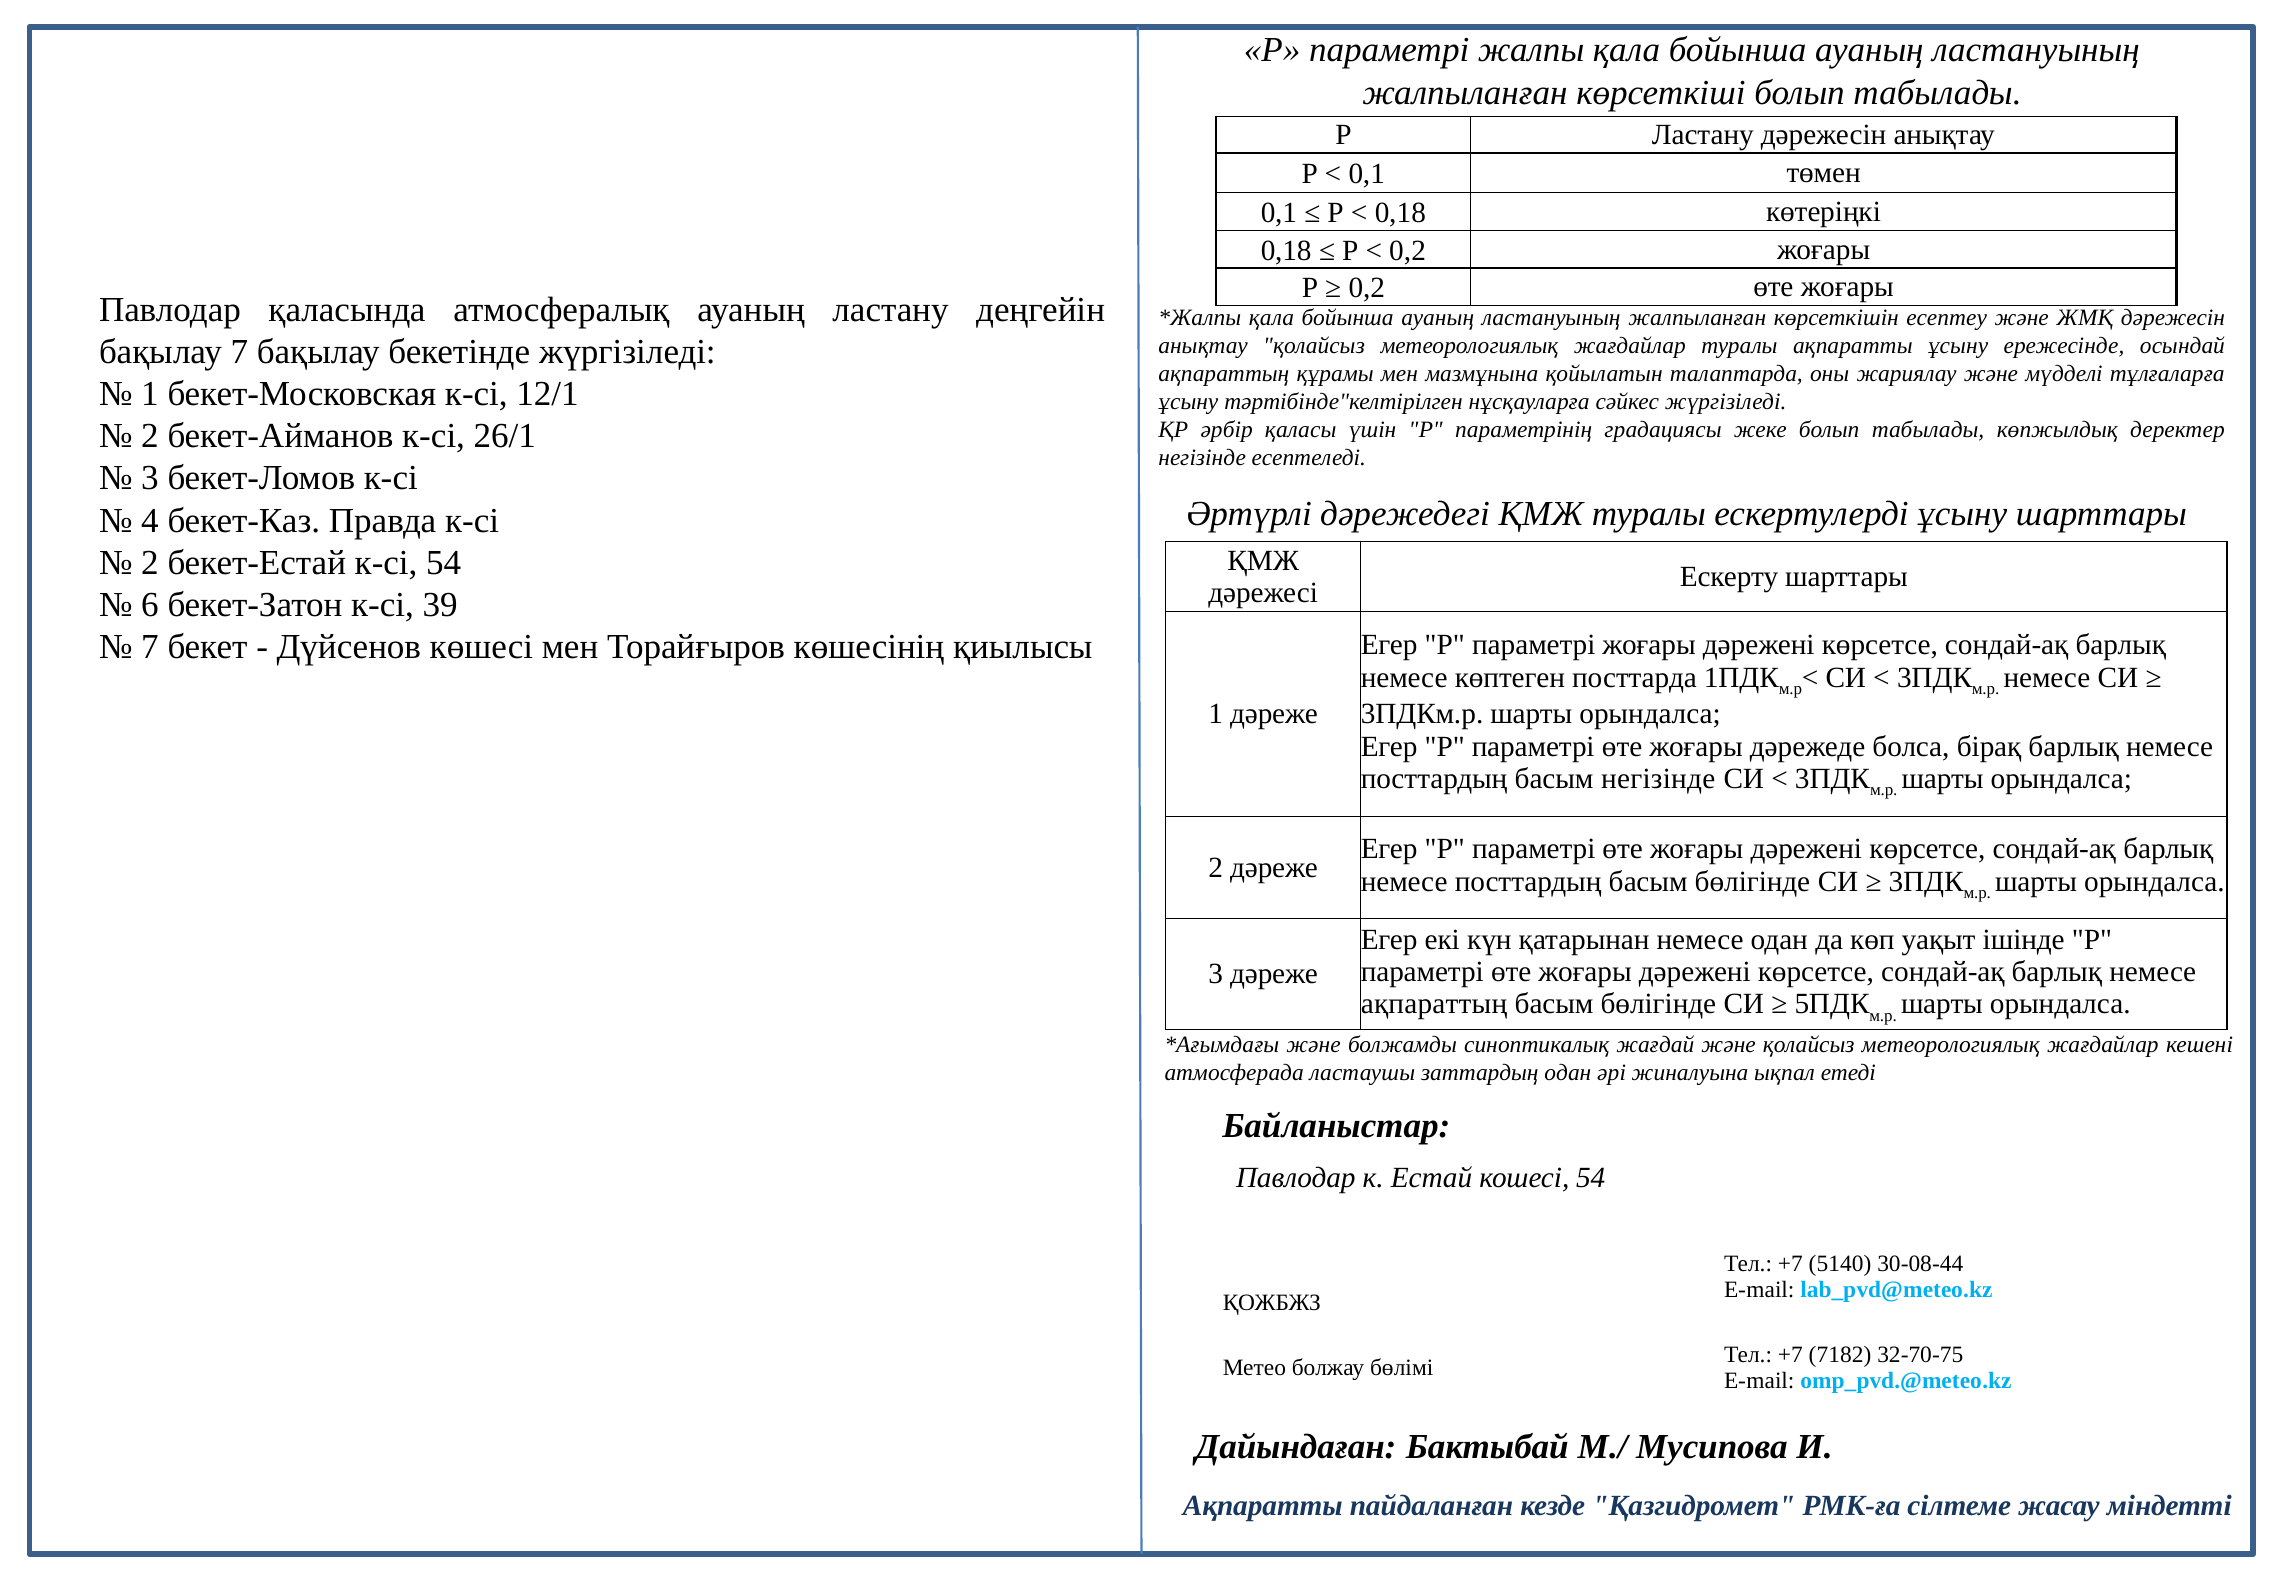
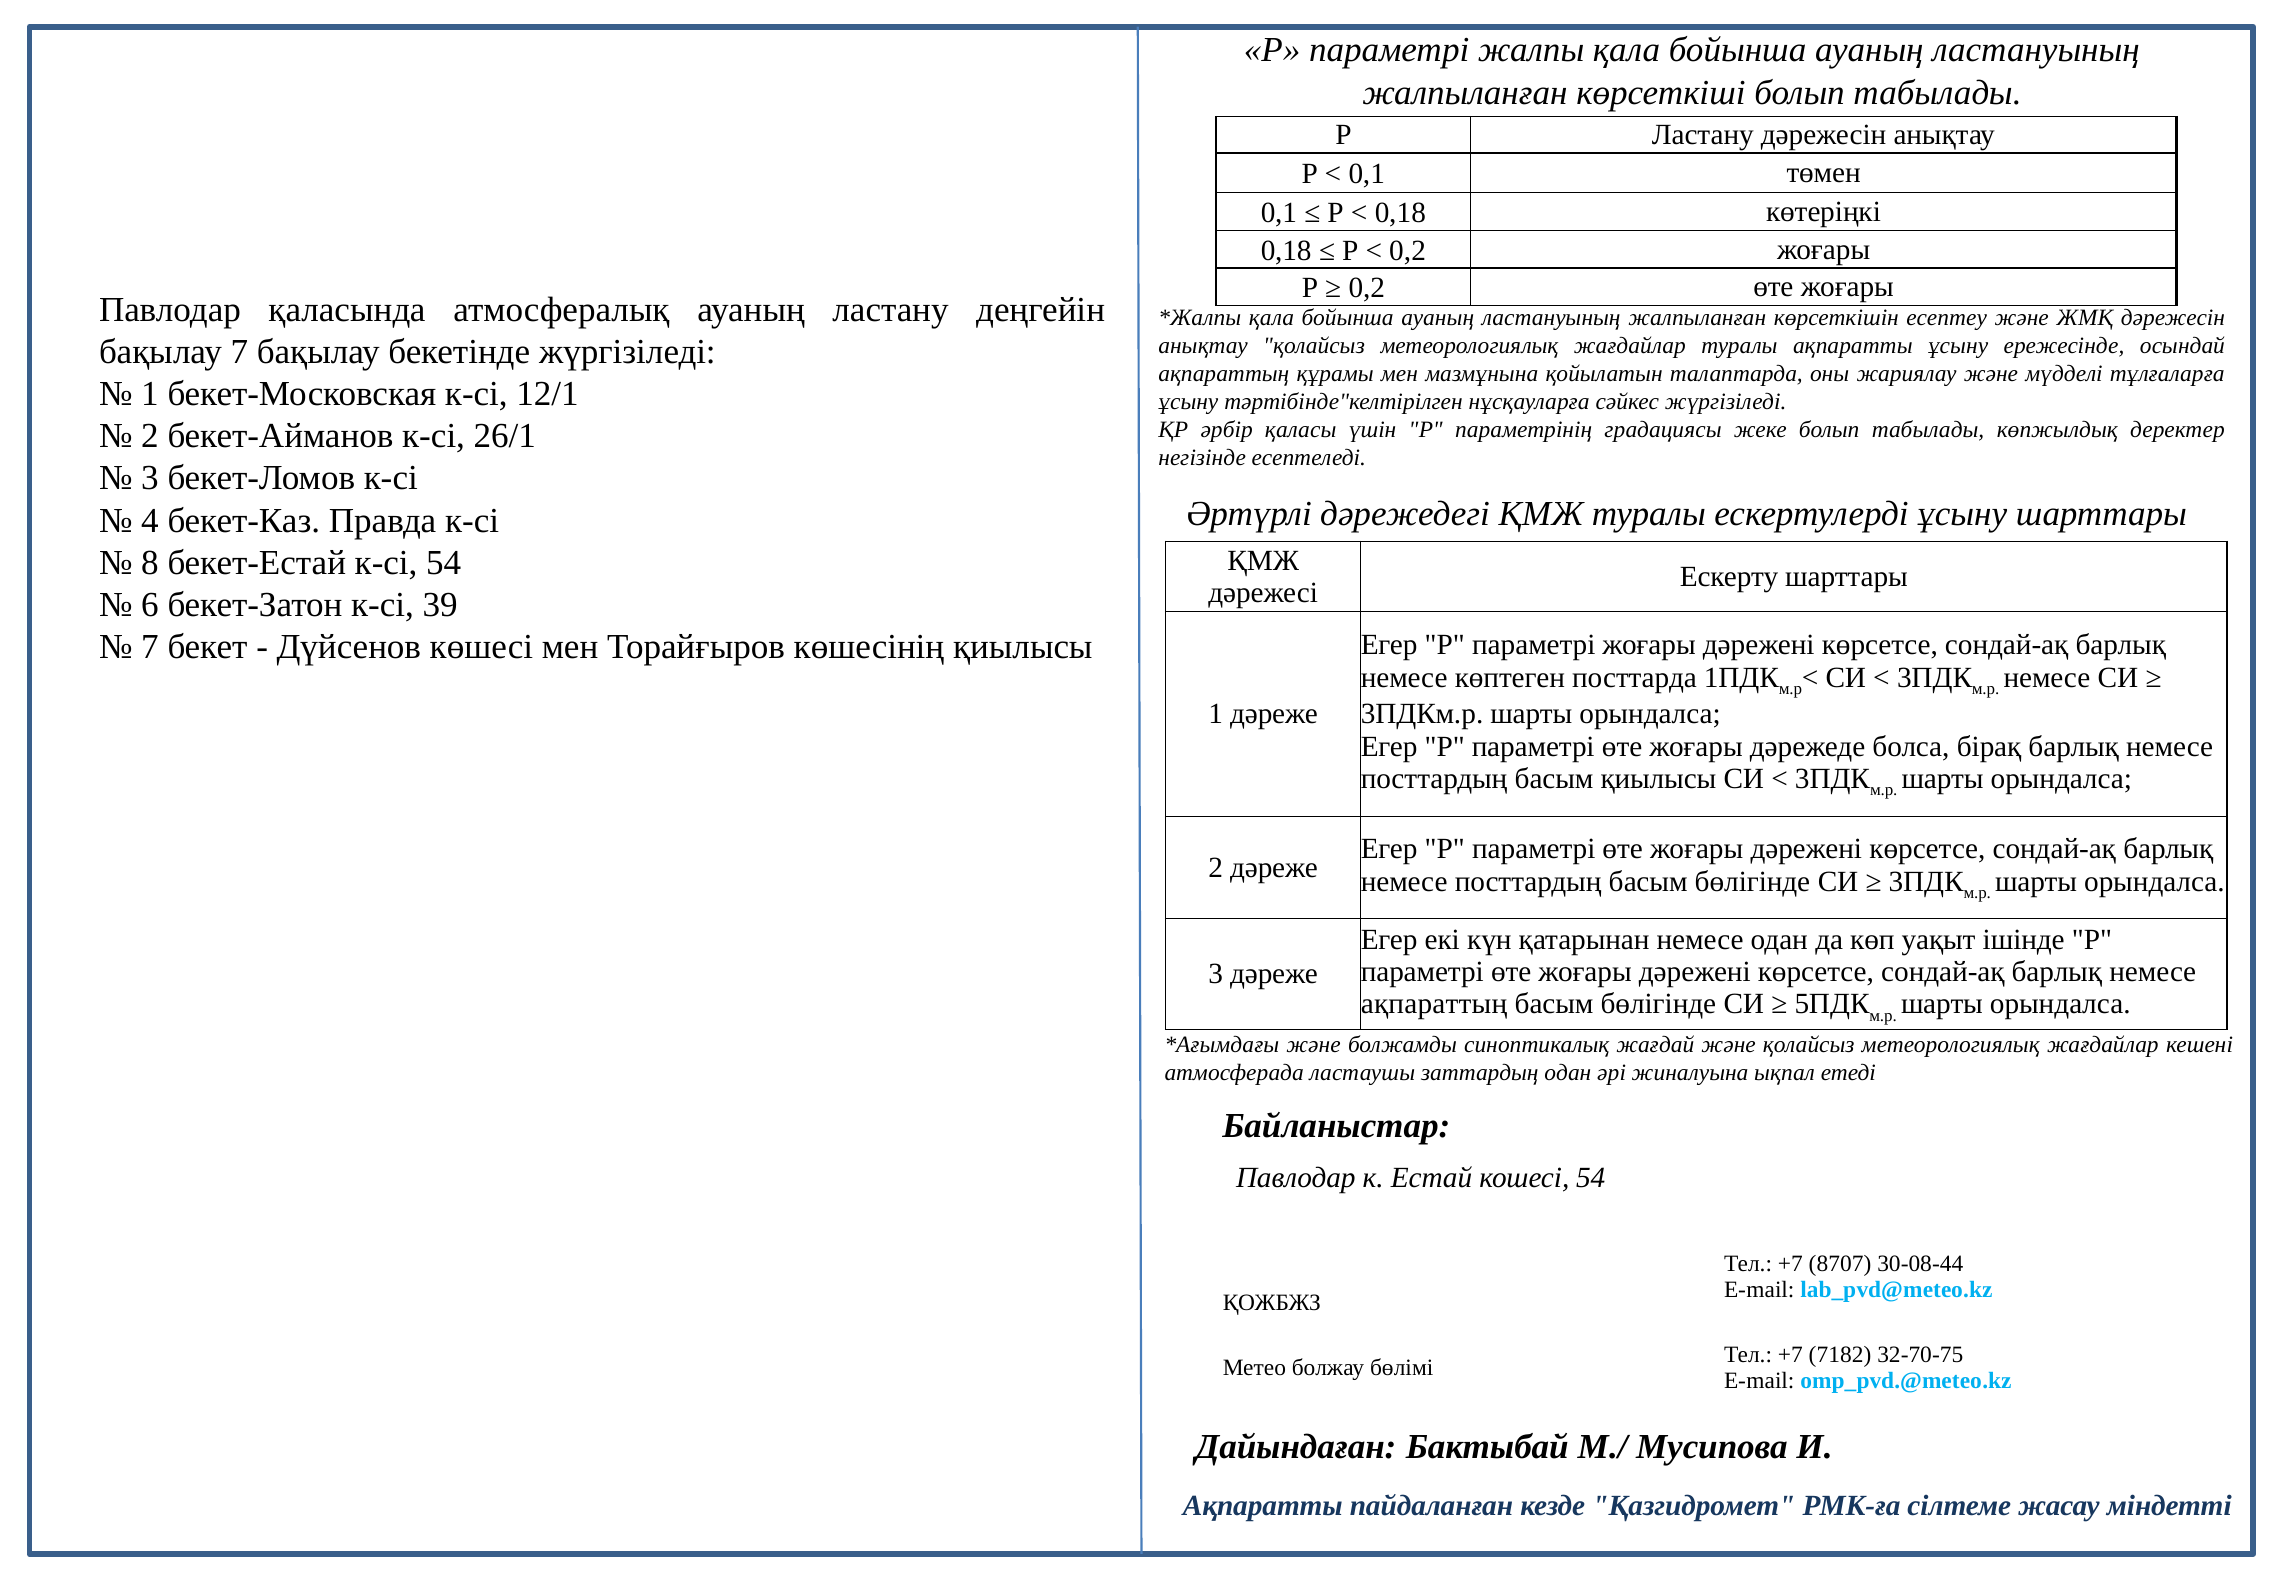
2 at (150, 562): 2 -> 8
басым негізінде: негізінде -> қиылысы
5140: 5140 -> 8707
